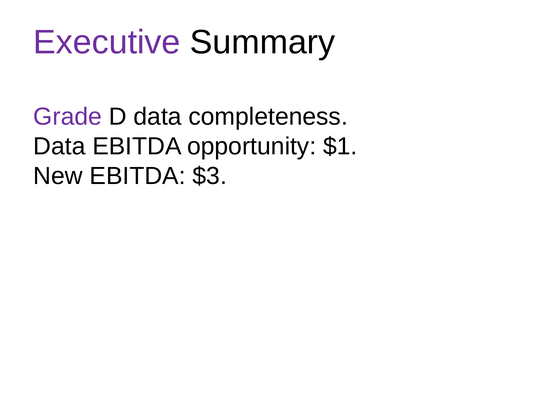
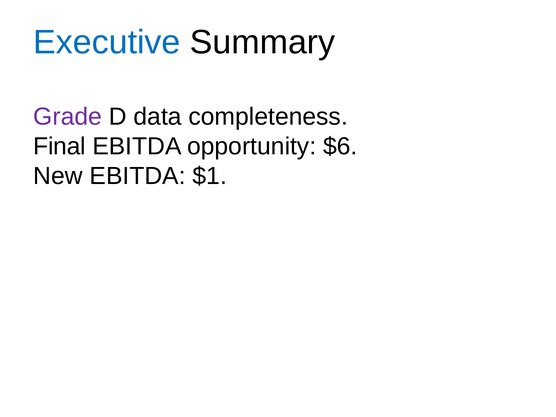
Executive colour: purple -> blue
Data at (59, 146): Data -> Final
$1: $1 -> $6
$3: $3 -> $1
